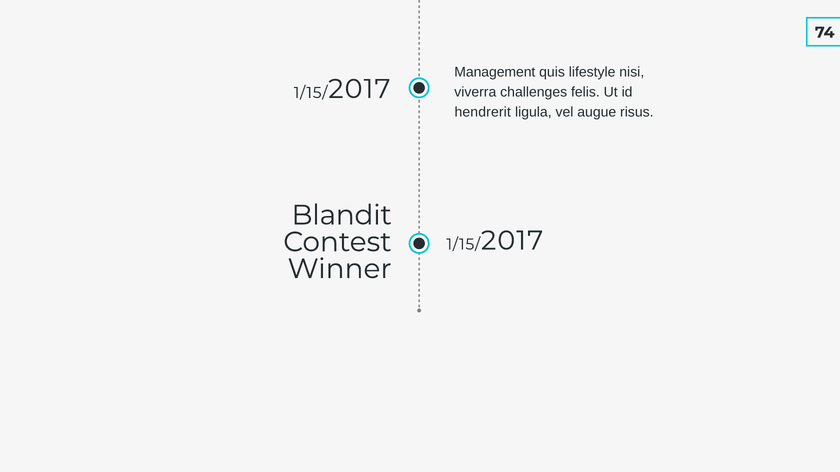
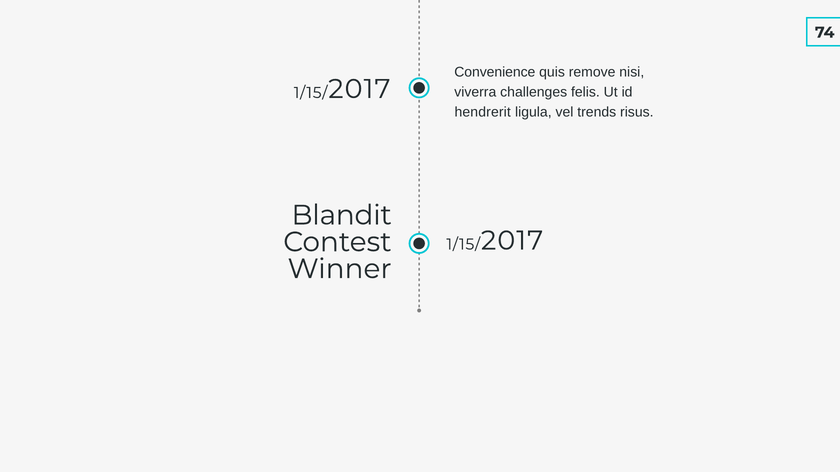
Management: Management -> Convenience
lifestyle: lifestyle -> remove
augue: augue -> trends
